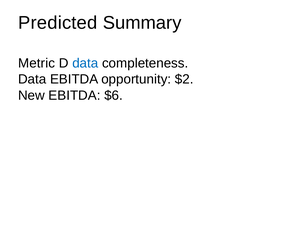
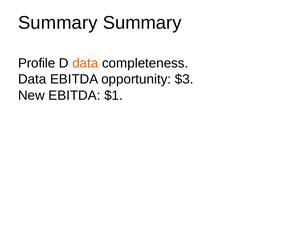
Predicted at (58, 23): Predicted -> Summary
Metric: Metric -> Profile
data at (85, 63) colour: blue -> orange
$2: $2 -> $3
$6: $6 -> $1
